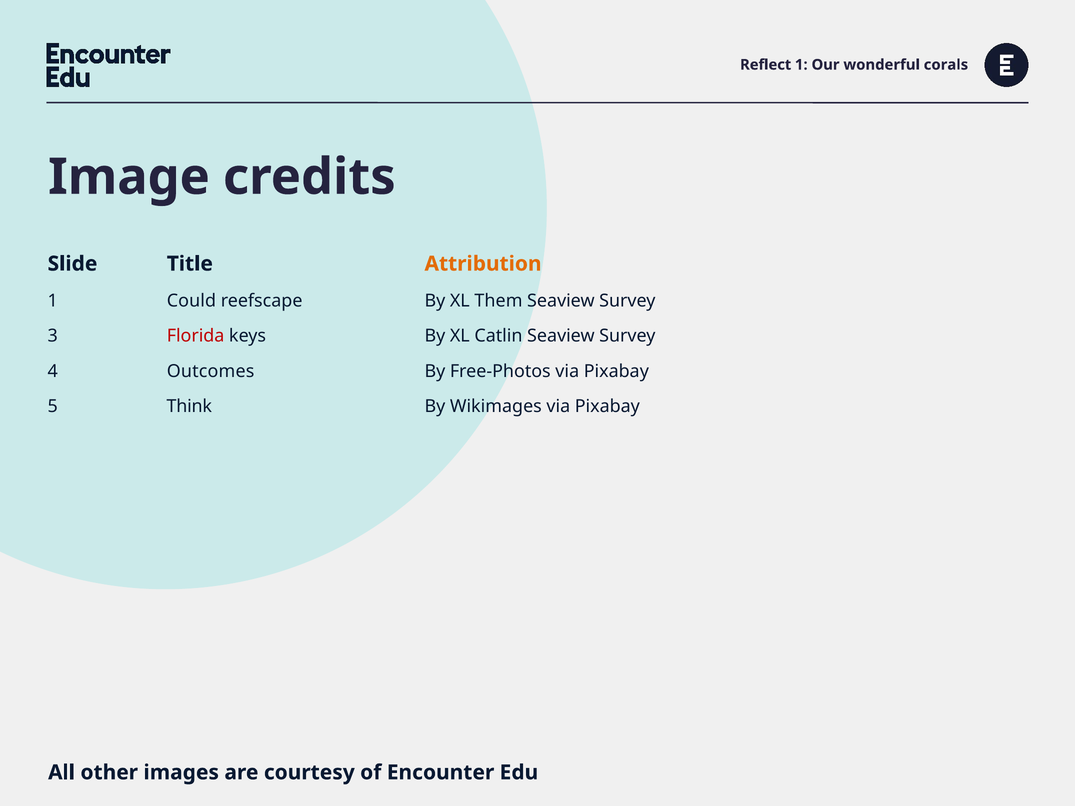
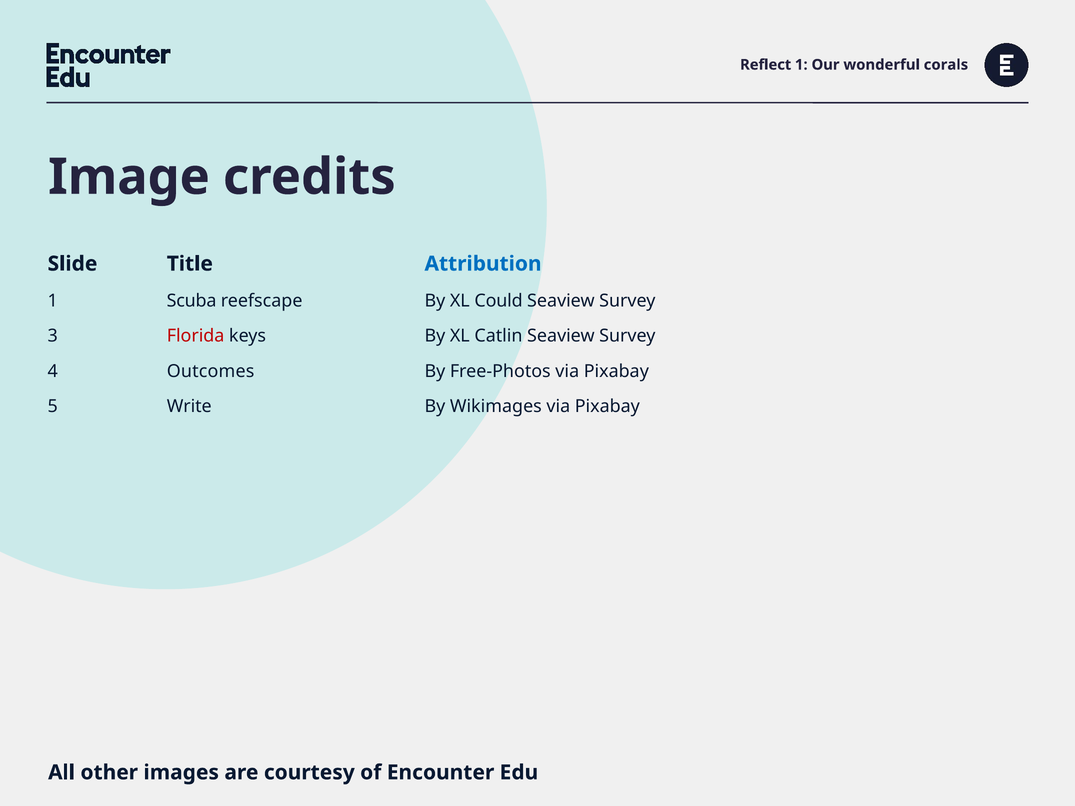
Attribution colour: orange -> blue
Could: Could -> Scuba
Them: Them -> Could
Think: Think -> Write
